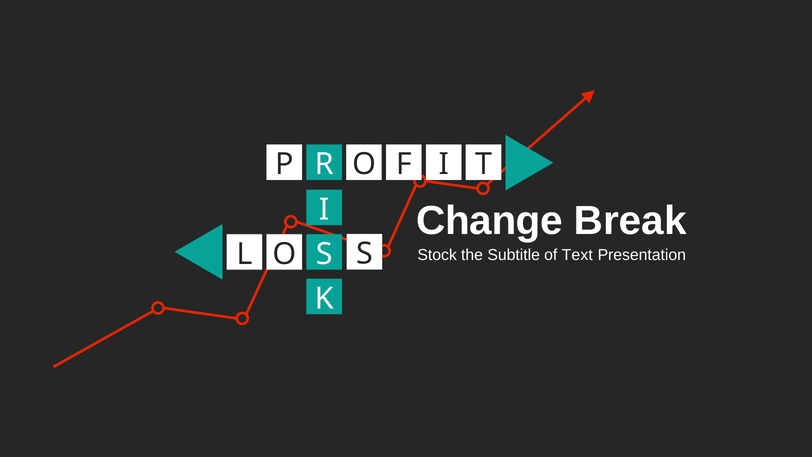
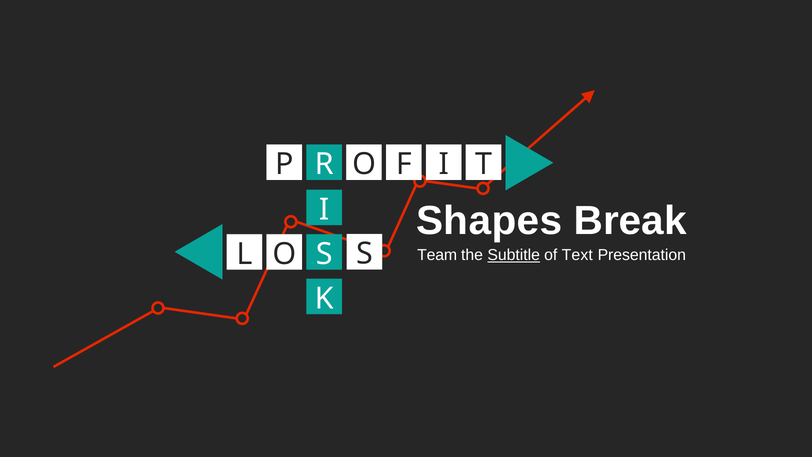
Change: Change -> Shapes
Stock: Stock -> Team
Subtitle underline: none -> present
